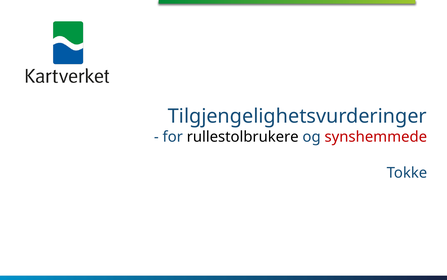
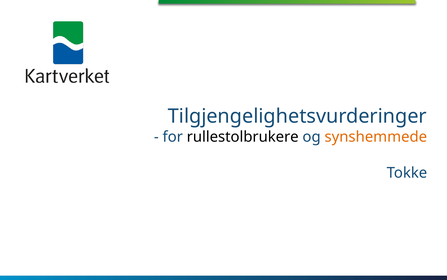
synshemmede colour: red -> orange
